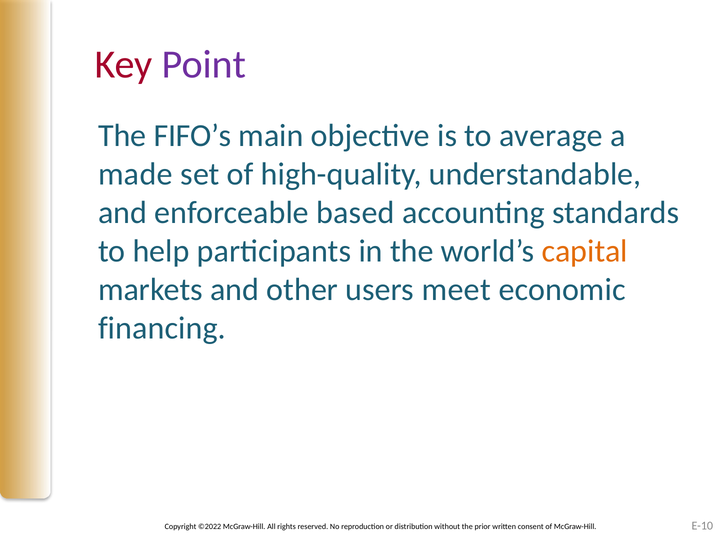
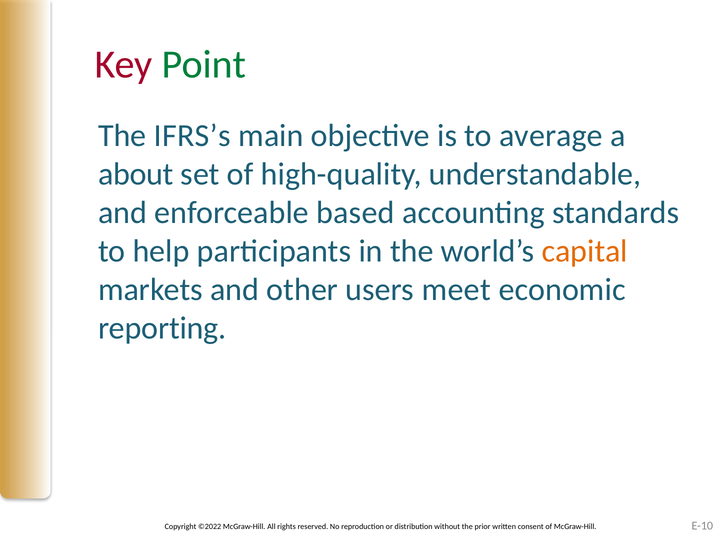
Point colour: purple -> green
FIFO’s: FIFO’s -> IFRS’s
made: made -> about
financing: financing -> reporting
